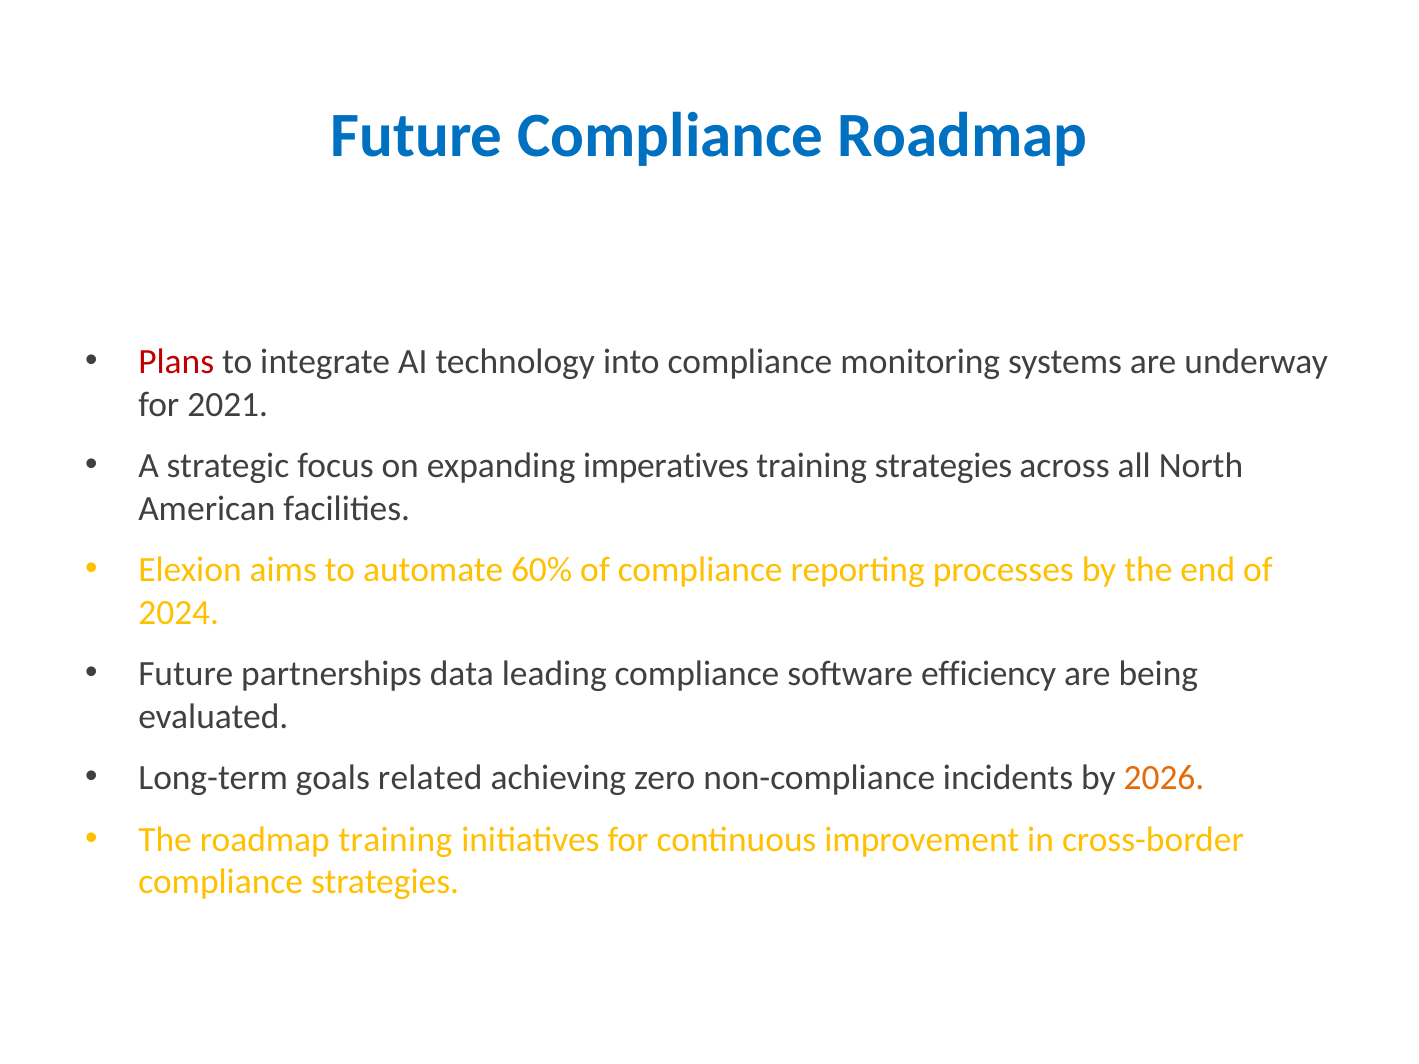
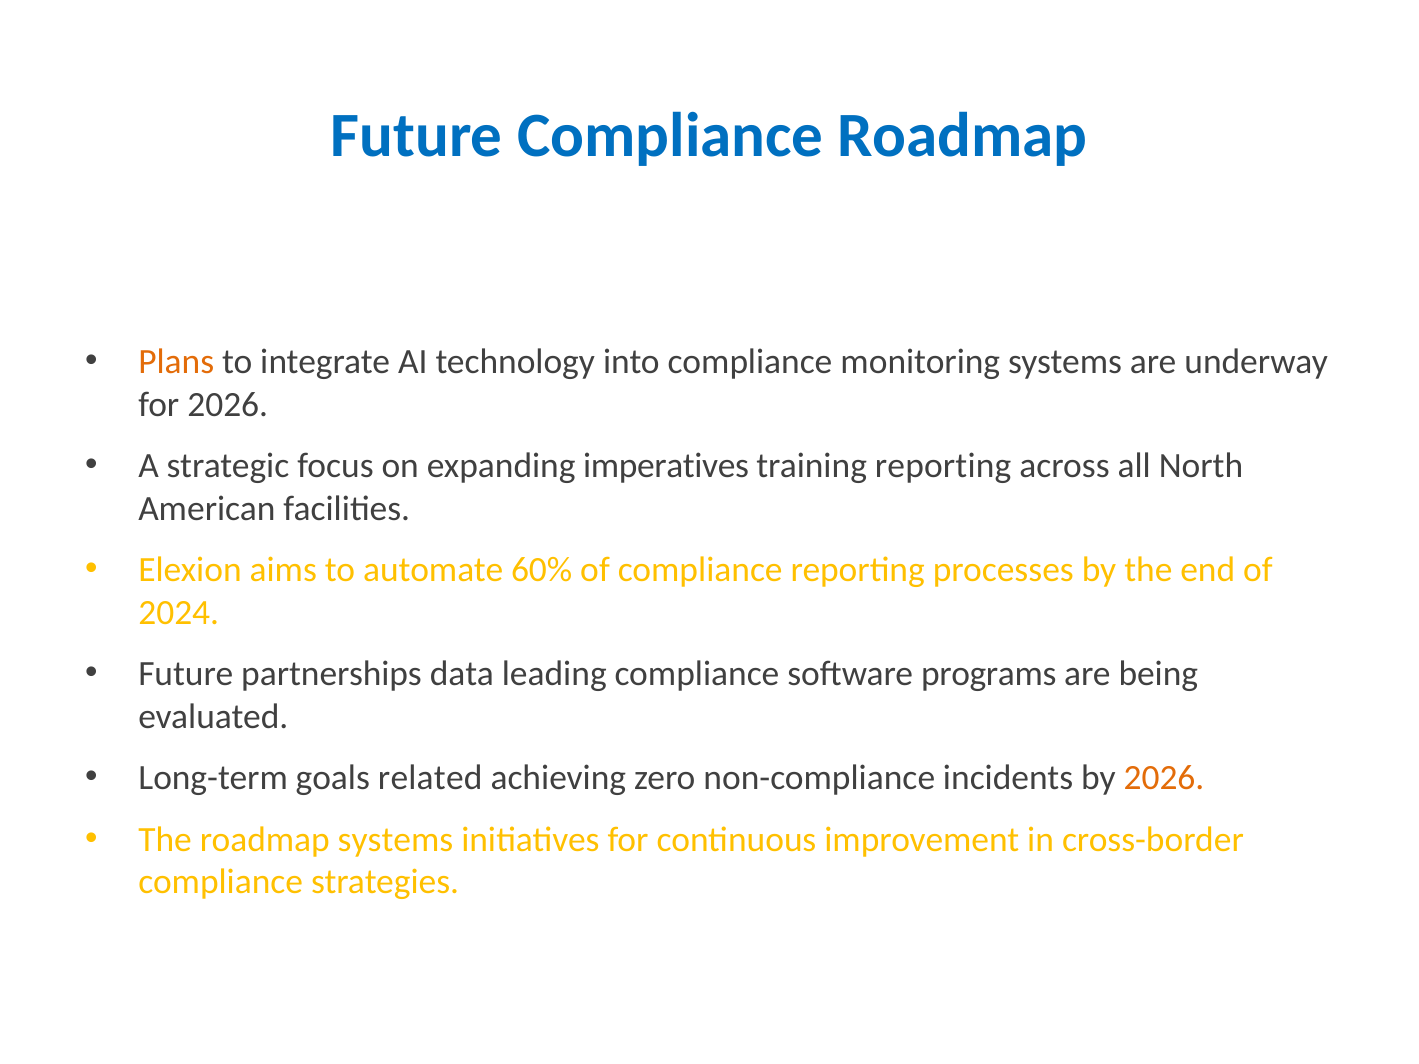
Plans colour: red -> orange
for 2021: 2021 -> 2026
training strategies: strategies -> reporting
efficiency: efficiency -> programs
roadmap training: training -> systems
